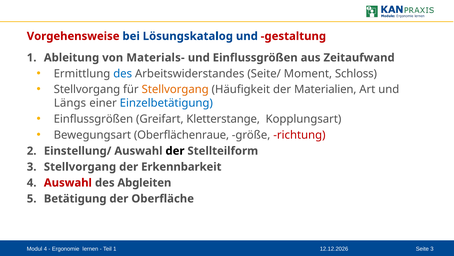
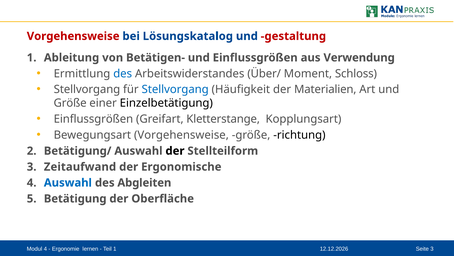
Materials-: Materials- -> Betätigen-
Zeitaufwand: Zeitaufwand -> Verwendung
Seite/: Seite/ -> Über/
Stellvorgang at (175, 89) colour: orange -> blue
Längs at (70, 103): Längs -> Größe
Einzelbetätigung colour: blue -> black
Bewegungsart Oberflächenraue: Oberflächenraue -> Vorgehensweise
richtung colour: red -> black
Einstellung/: Einstellung/ -> Betätigung/
3 Stellvorgang: Stellvorgang -> Zeitaufwand
Erkennbarkeit: Erkennbarkeit -> Ergonomische
Auswahl at (68, 182) colour: red -> blue
